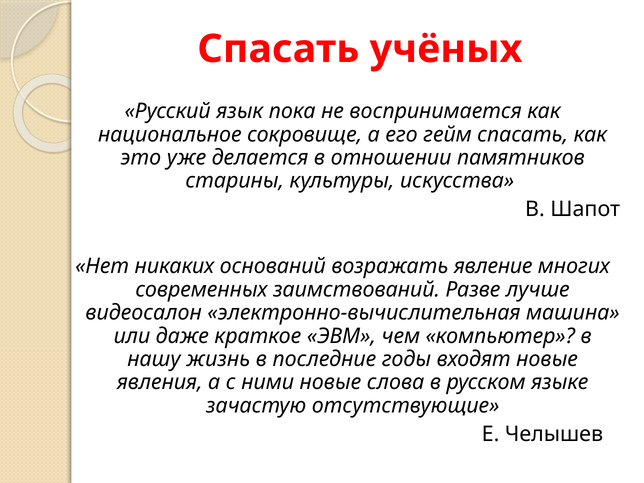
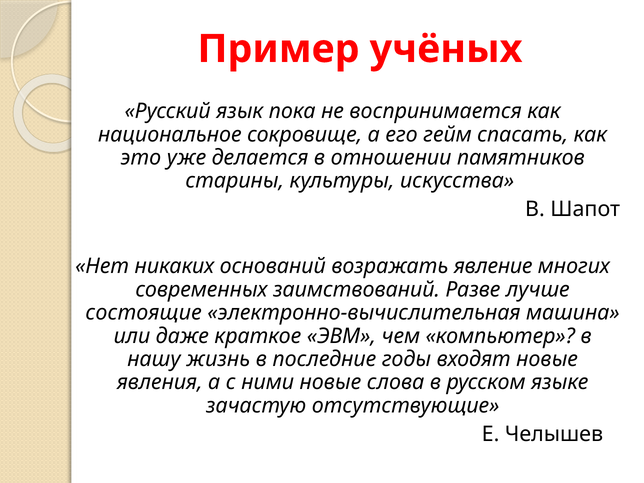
Спасать at (278, 49): Спасать -> Пример
видеосалон: видеосалон -> состоящие
